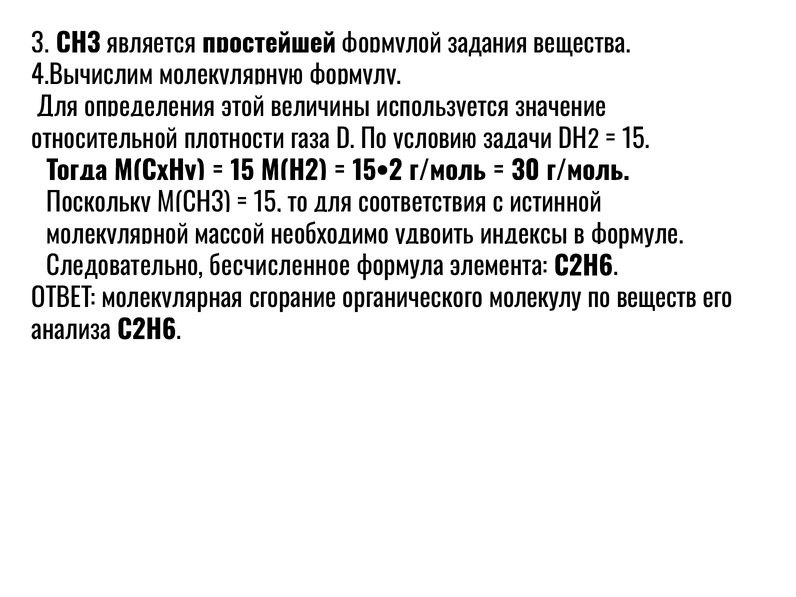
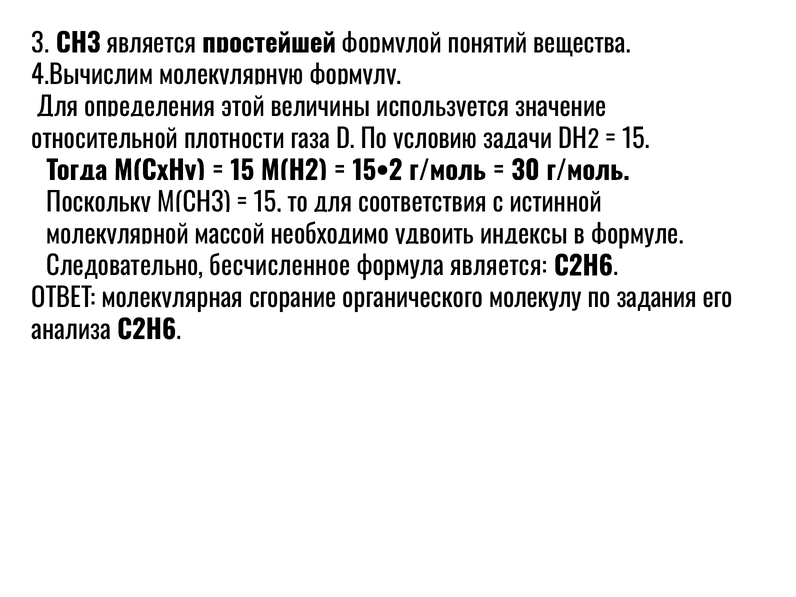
задания: задания -> понятий
формула элемента: элемента -> является
веществ: веществ -> задания
